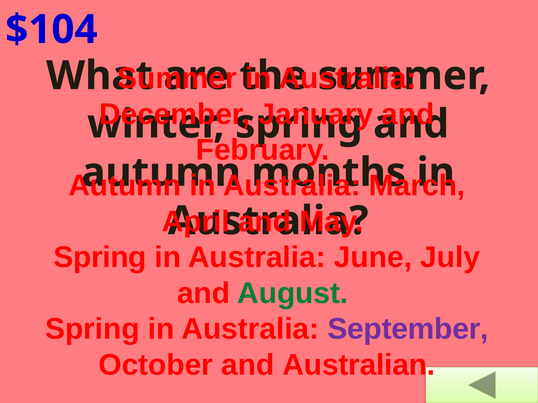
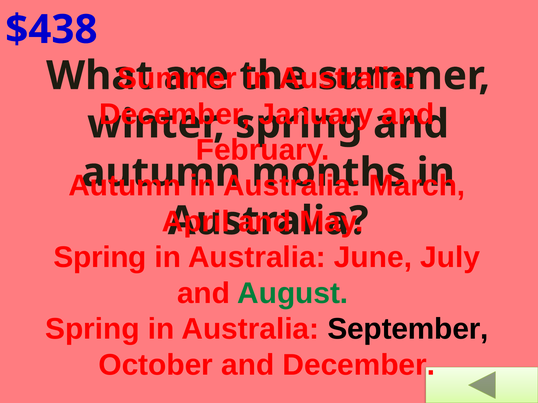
$104: $104 -> $438
September colour: purple -> black
and Australian: Australian -> December
